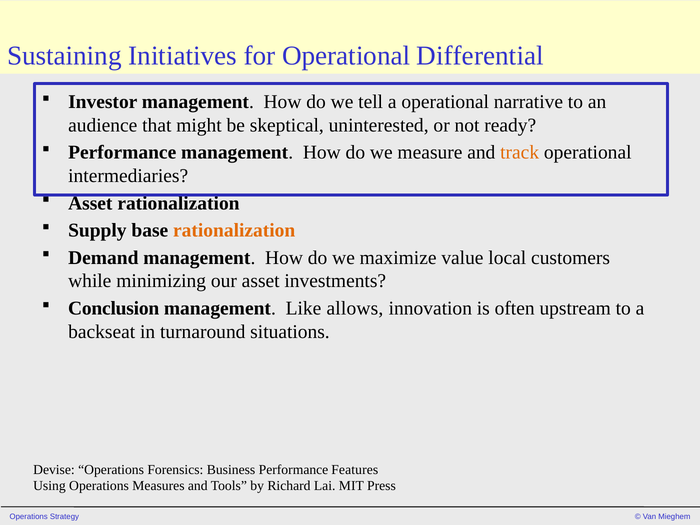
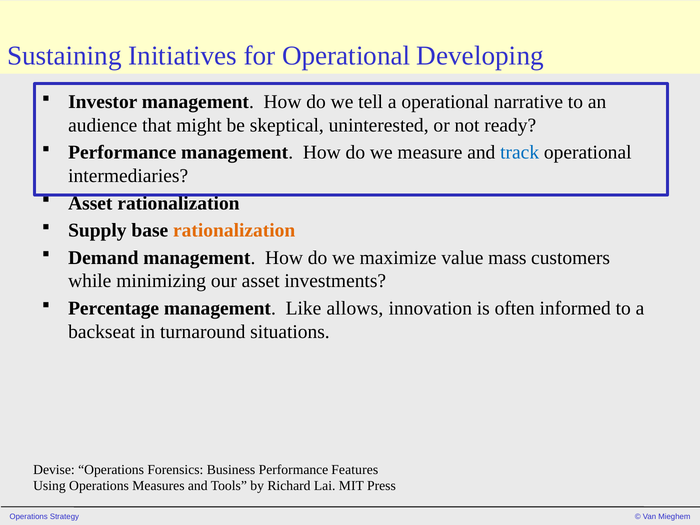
Differential: Differential -> Developing
track colour: orange -> blue
local: local -> mass
Conclusion: Conclusion -> Percentage
upstream: upstream -> informed
